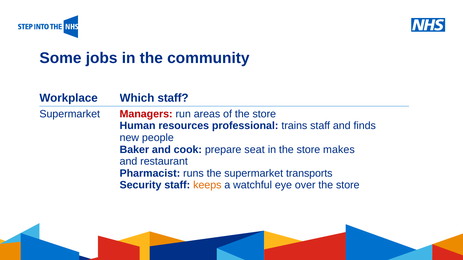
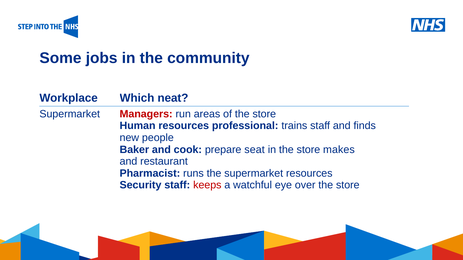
Which staff: staff -> neat
supermarket transports: transports -> resources
keeps colour: orange -> red
